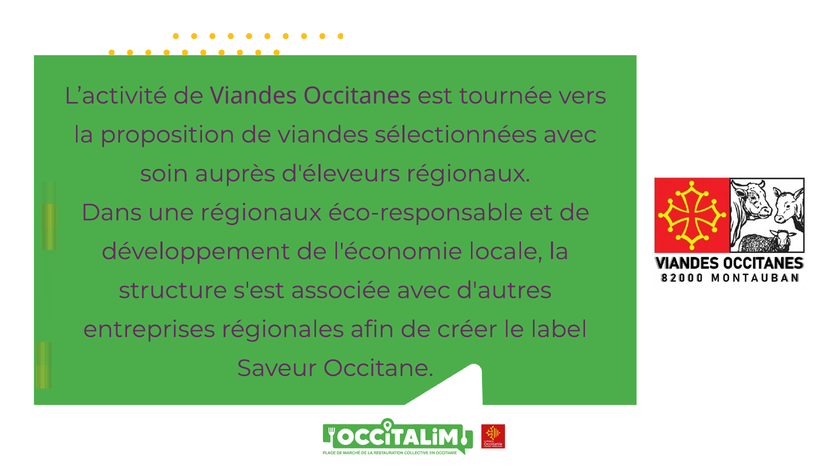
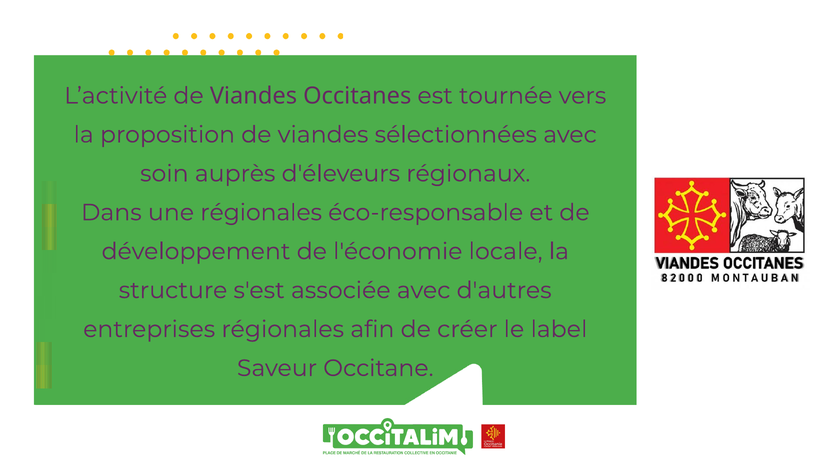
une régionaux: régionaux -> régionales
